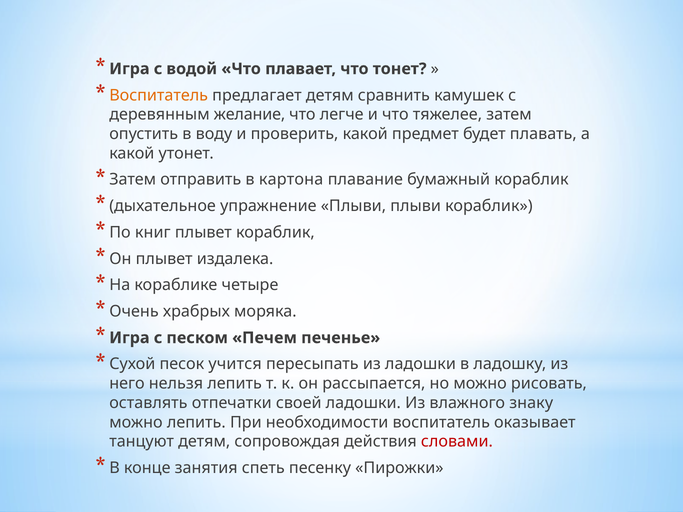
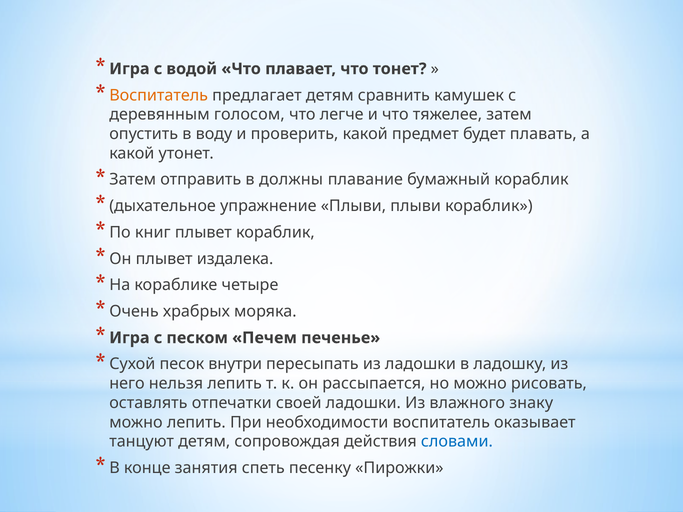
желание: желание -> голосом
картона: картона -> должны
учится: учится -> внутри
словами colour: red -> blue
